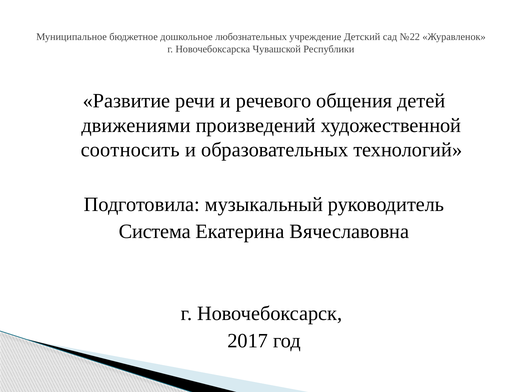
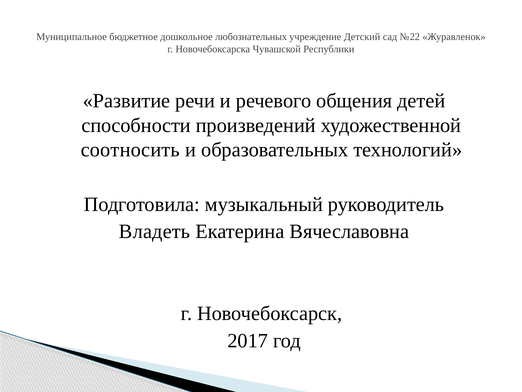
движениями: движениями -> способности
Система: Система -> Владеть
